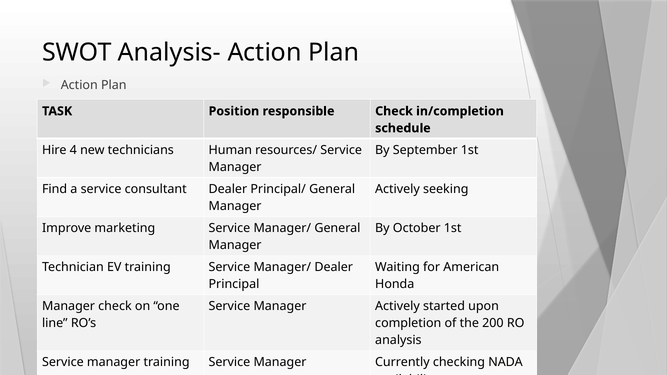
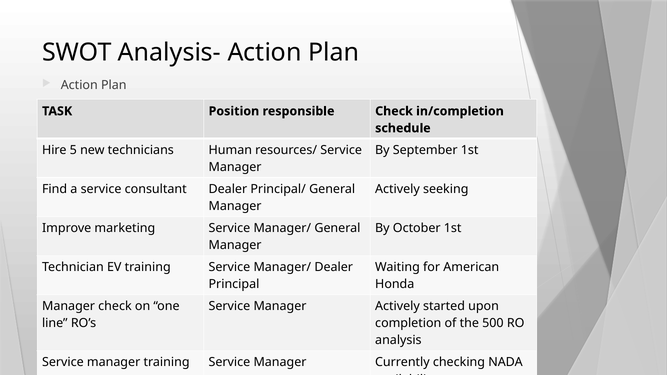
4: 4 -> 5
200: 200 -> 500
